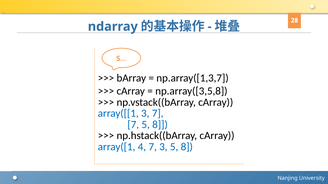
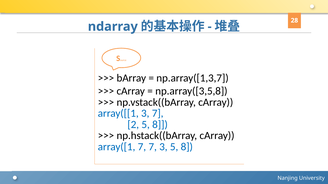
7 at (133, 125): 7 -> 2
array([1 4: 4 -> 7
